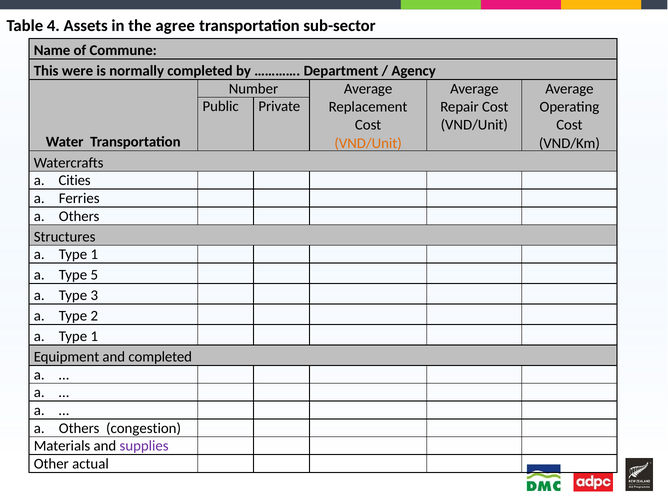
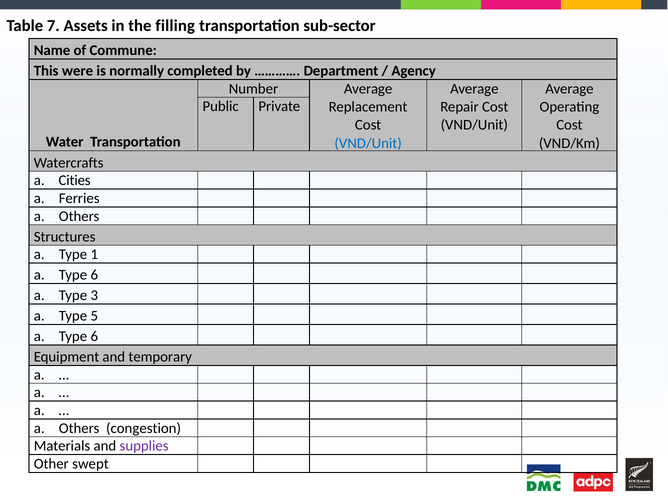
4: 4 -> 7
agree: agree -> filling
VND/Unit at (368, 143) colour: orange -> blue
5 at (94, 275): 5 -> 6
2: 2 -> 5
1 at (94, 336): 1 -> 6
and completed: completed -> temporary
actual: actual -> swept
